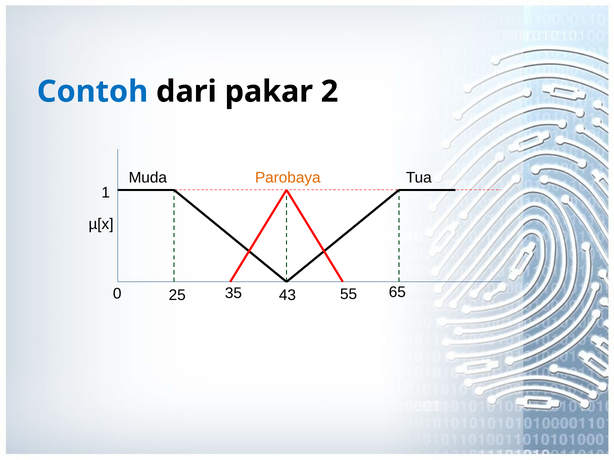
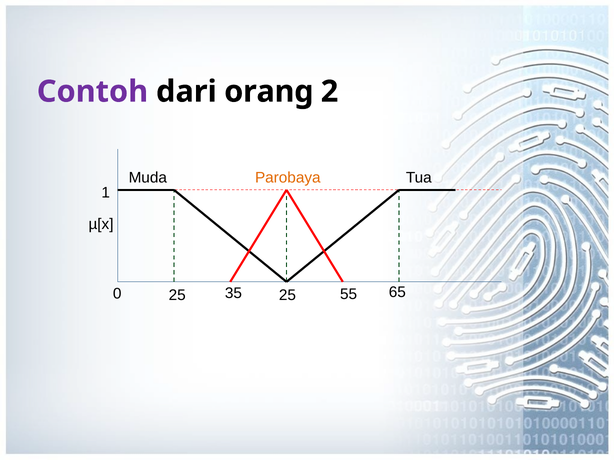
Contoh colour: blue -> purple
pakar: pakar -> orang
35 43: 43 -> 25
